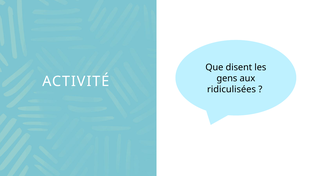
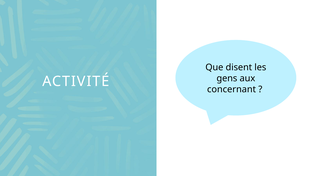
ridiculisées: ridiculisées -> concernant
